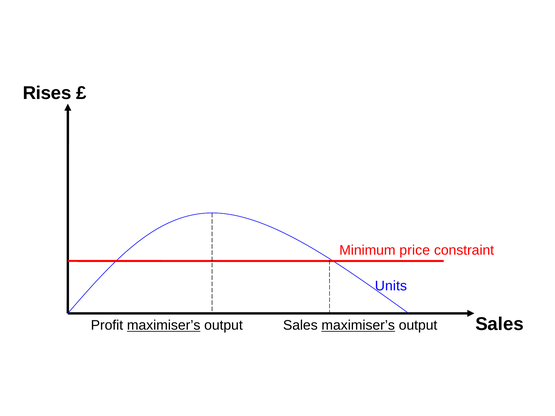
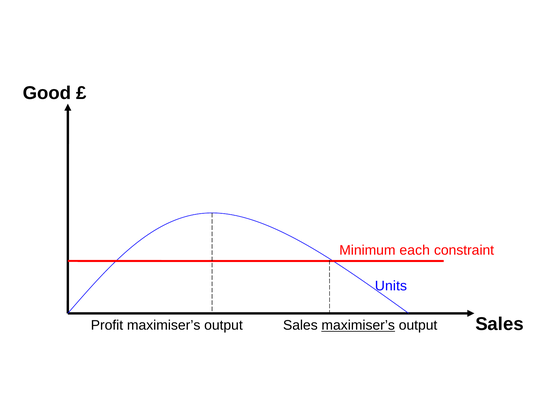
Rises: Rises -> Good
price: price -> each
maximiser’s at (164, 326) underline: present -> none
